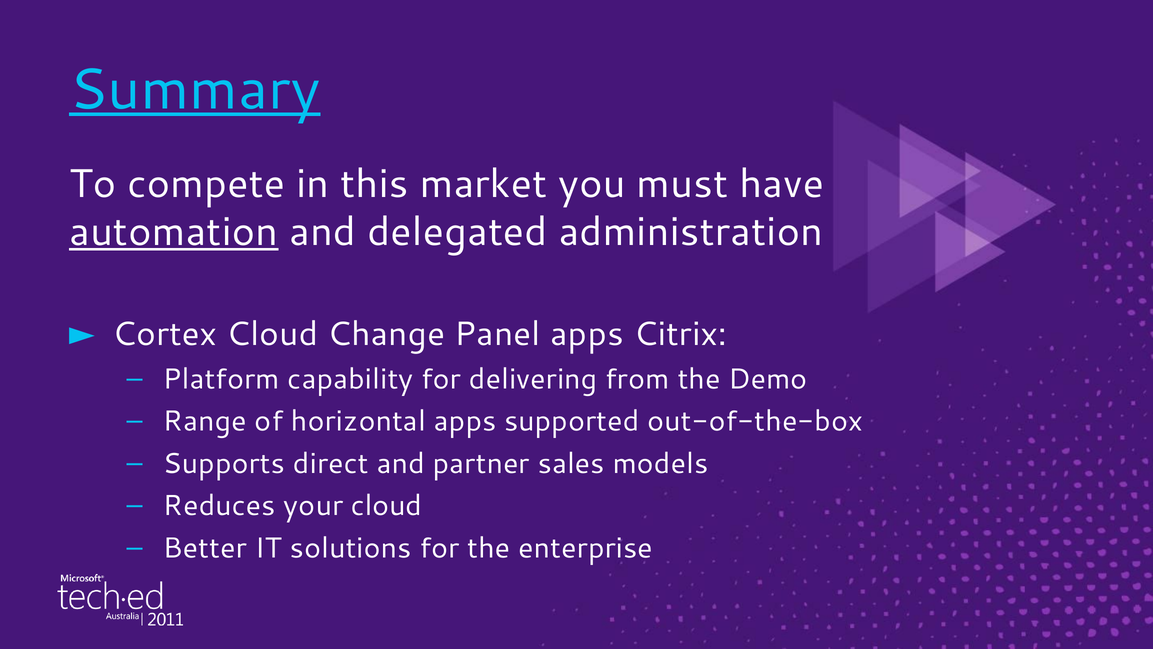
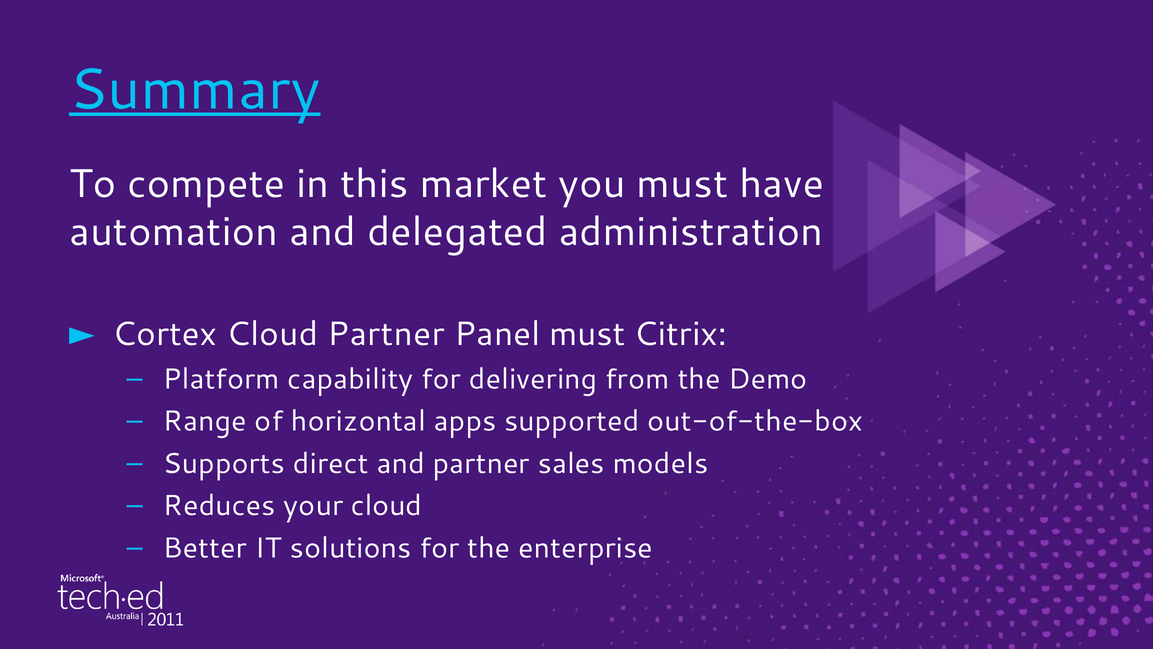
automation underline: present -> none
Cloud Change: Change -> Partner
Panel apps: apps -> must
